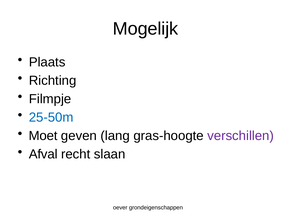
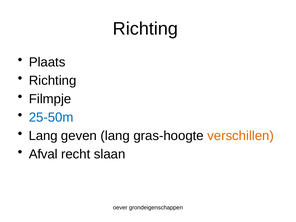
Mogelijk at (145, 29): Mogelijk -> Richting
Moet at (43, 136): Moet -> Lang
verschillen colour: purple -> orange
